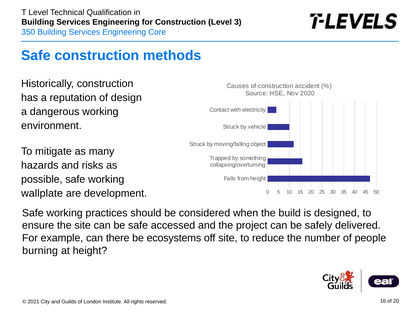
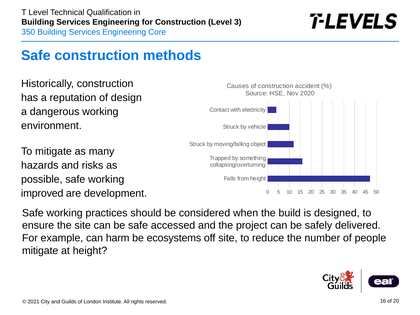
wallplate: wallplate -> improved
there: there -> harm
burning at (40, 251): burning -> mitigate
